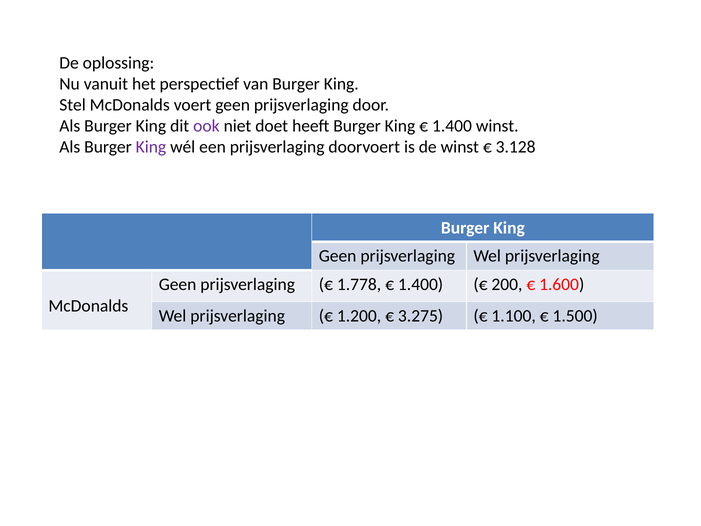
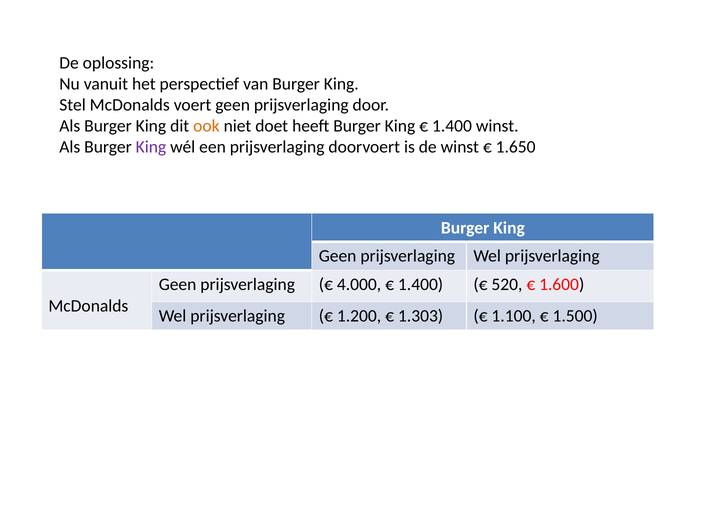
ook colour: purple -> orange
3.128: 3.128 -> 1.650
1.778: 1.778 -> 4.000
200: 200 -> 520
3.275: 3.275 -> 1.303
